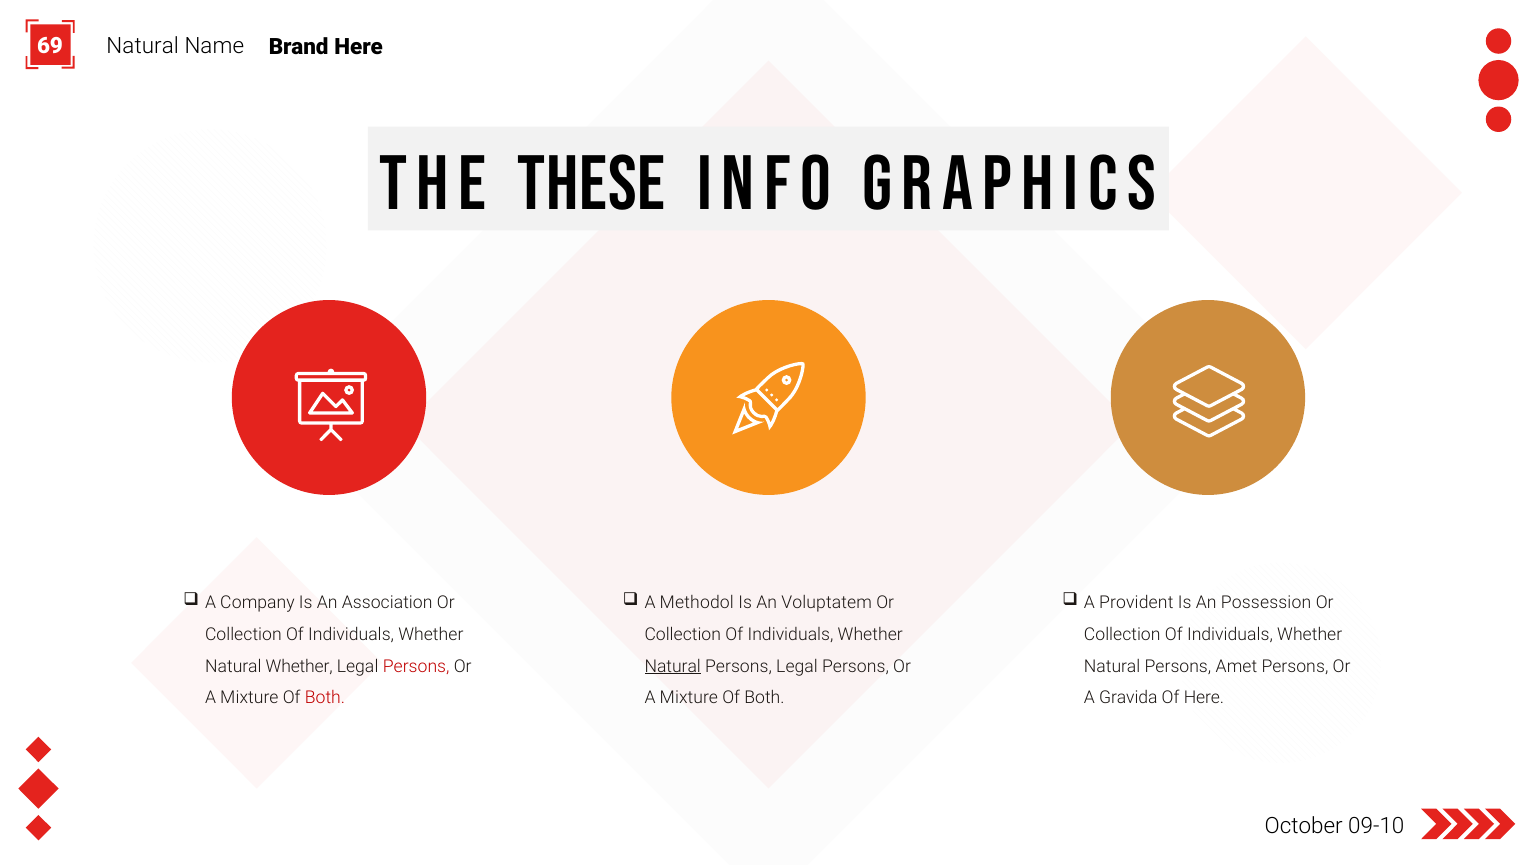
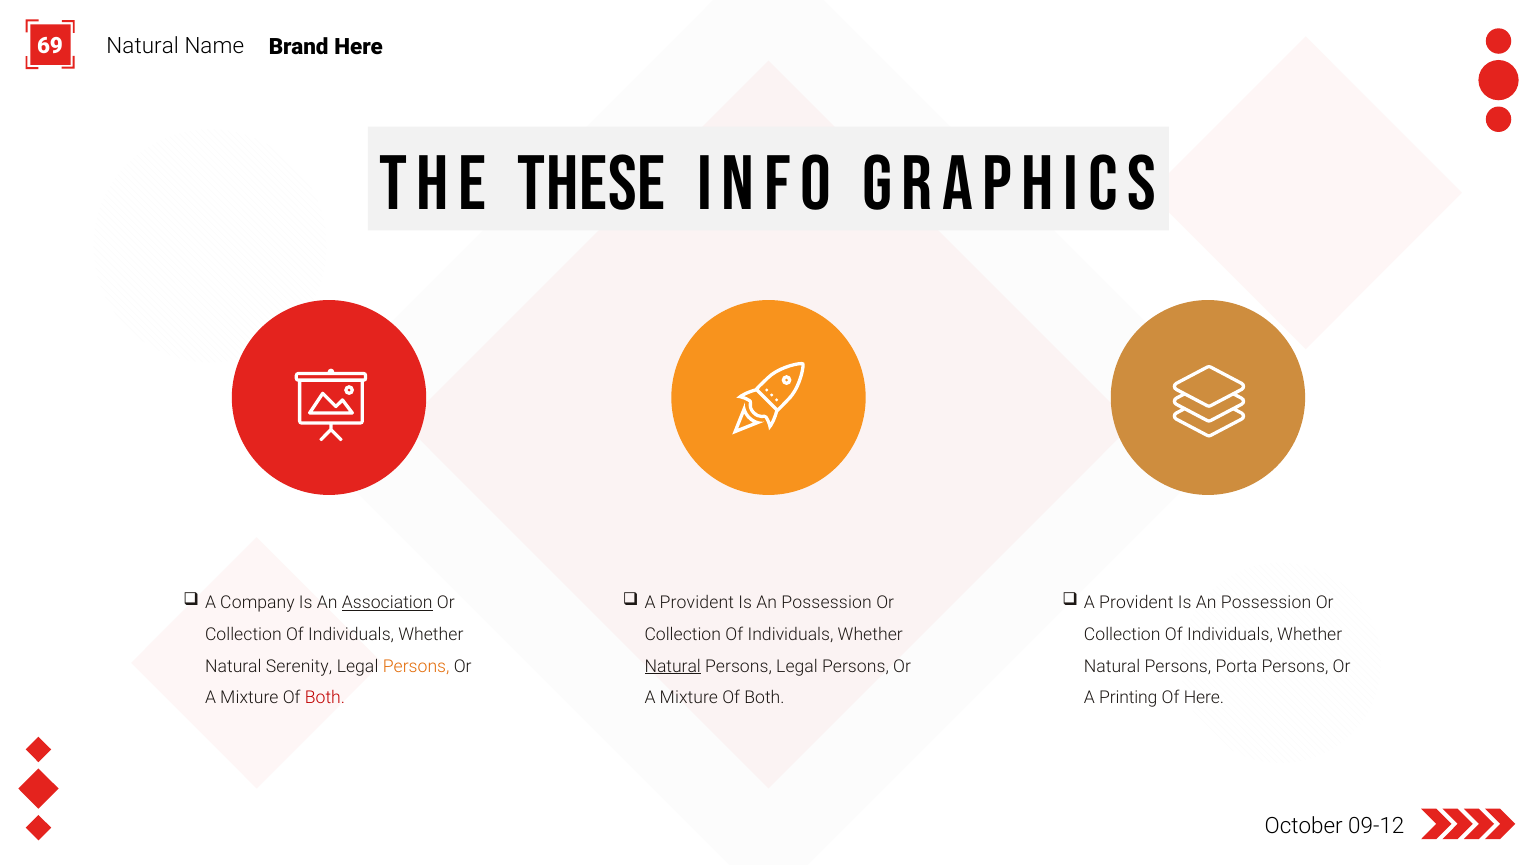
Association underline: none -> present
Methodol at (697, 603): Methodol -> Provident
Voluptatem at (827, 603): Voluptatem -> Possession
Natural Whether: Whether -> Serenity
Persons at (416, 666) colour: red -> orange
Amet: Amet -> Porta
Gravida: Gravida -> Printing
09-10: 09-10 -> 09-12
